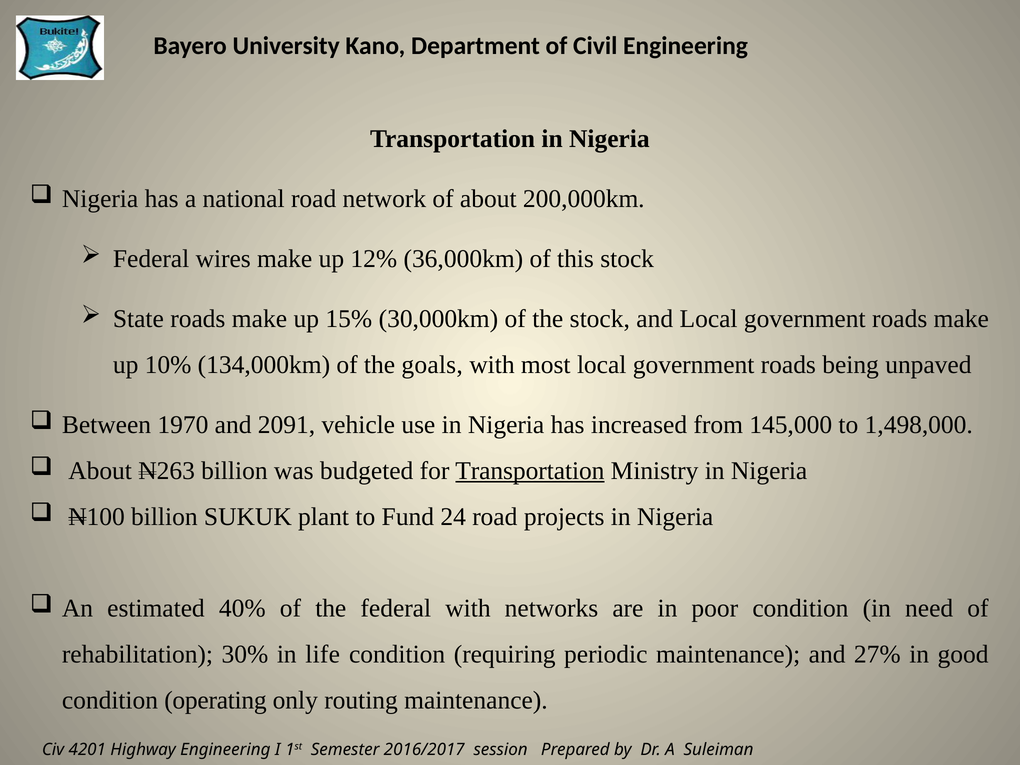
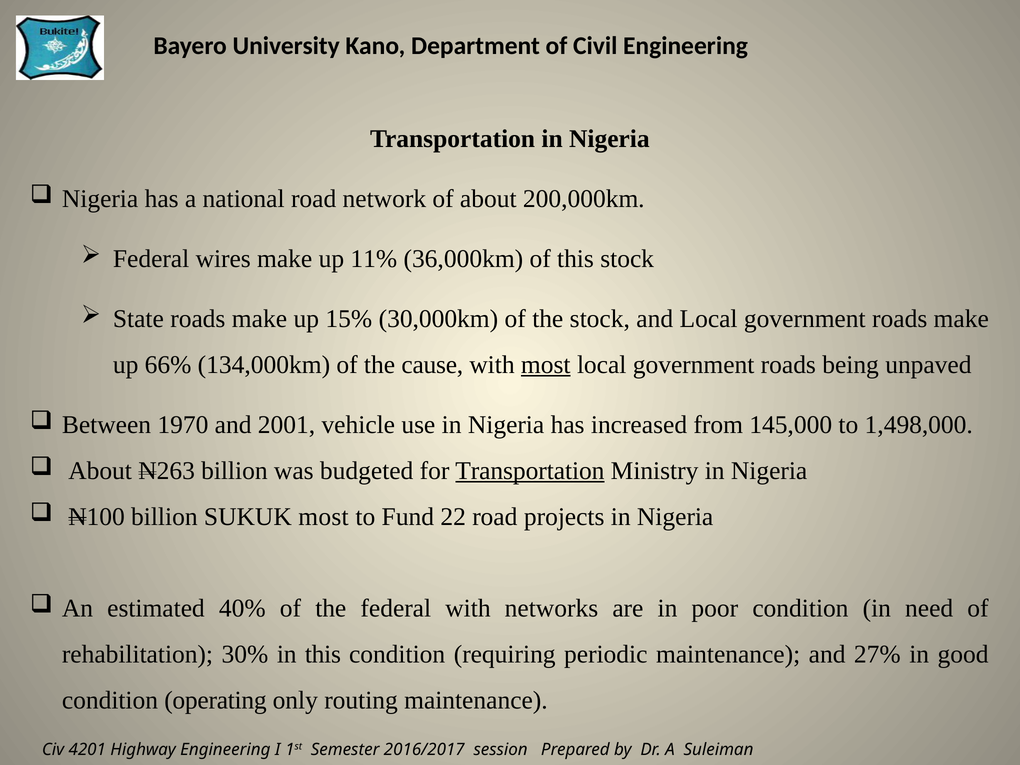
12%: 12% -> 11%
10%: 10% -> 66%
goals: goals -> cause
most at (546, 365) underline: none -> present
2091: 2091 -> 2001
SUKUK plant: plant -> most
24: 24 -> 22
in life: life -> this
